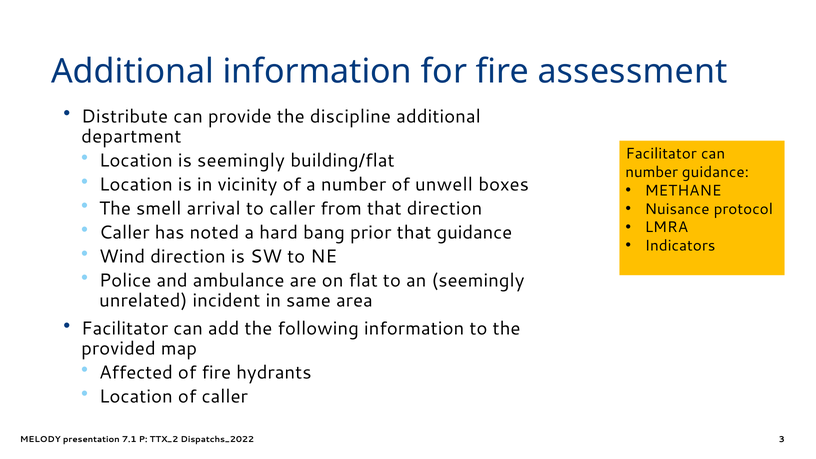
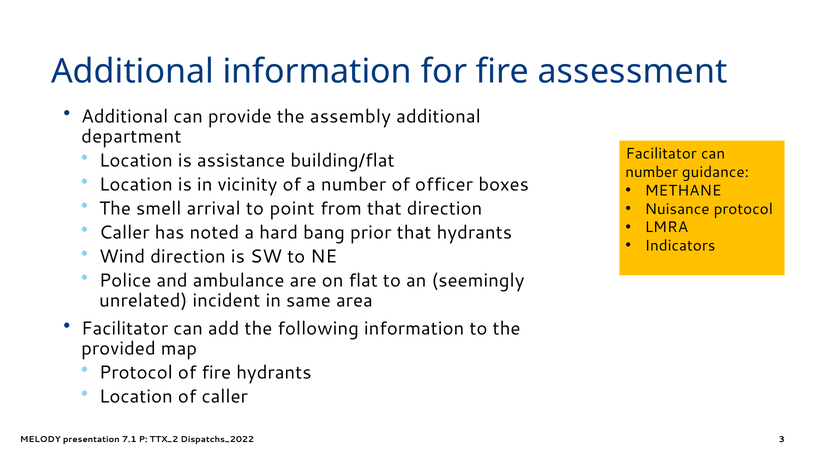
Distribute at (125, 116): Distribute -> Additional
discipline: discipline -> assembly
is seemingly: seemingly -> assistance
unwell: unwell -> officer
to caller: caller -> point
that guidance: guidance -> hydrants
Affected at (136, 373): Affected -> Protocol
